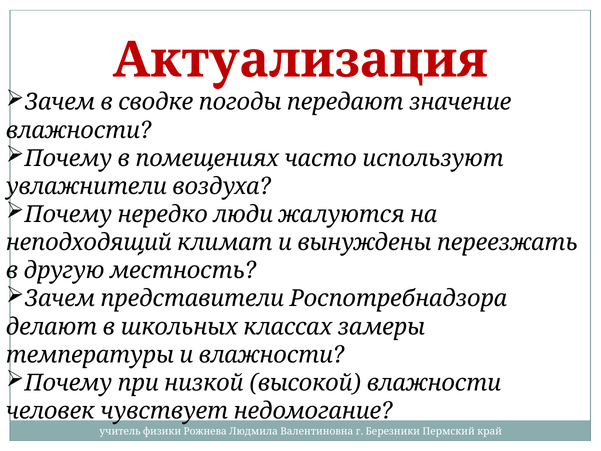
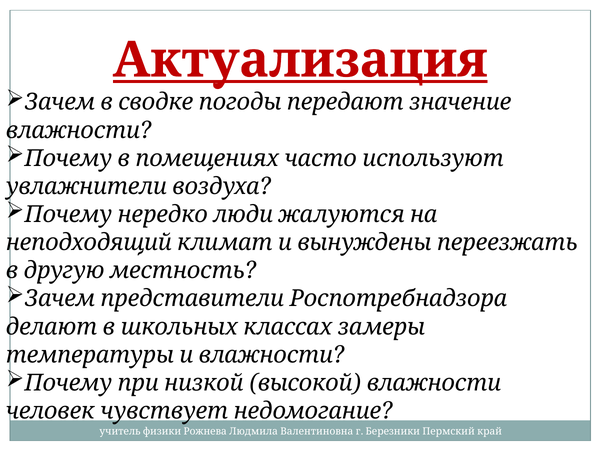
Актуализация underline: none -> present
